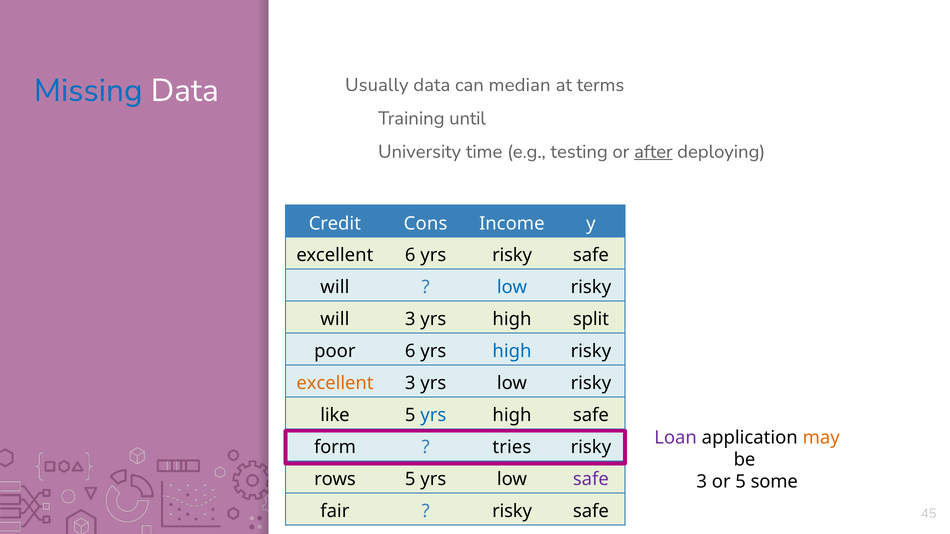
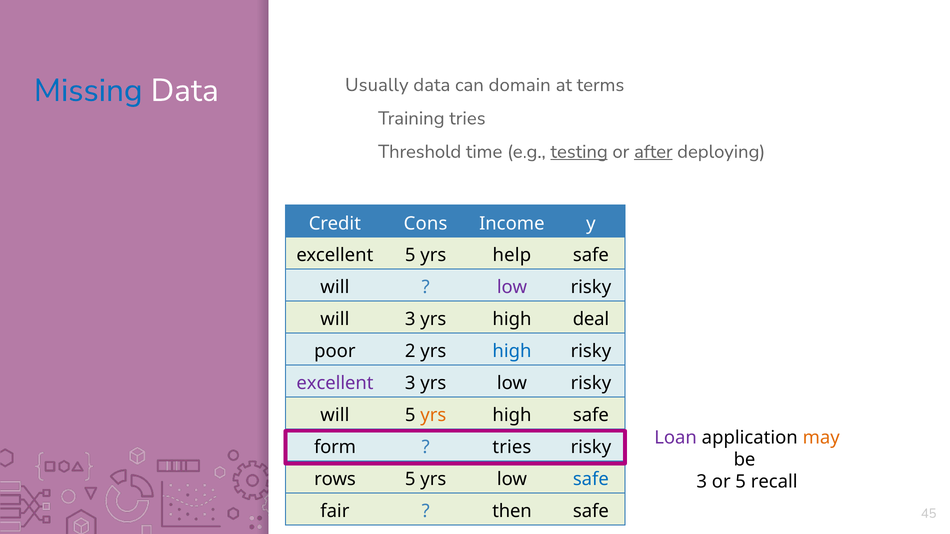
median: median -> domain
Training until: until -> tries
University: University -> Threshold
testing underline: none -> present
excellent 6: 6 -> 5
yrs risky: risky -> help
low at (512, 288) colour: blue -> purple
split: split -> deal
poor 6: 6 -> 2
excellent at (335, 384) colour: orange -> purple
like at (335, 416): like -> will
yrs at (433, 416) colour: blue -> orange
safe at (591, 480) colour: purple -> blue
some: some -> recall
risky at (512, 512): risky -> then
